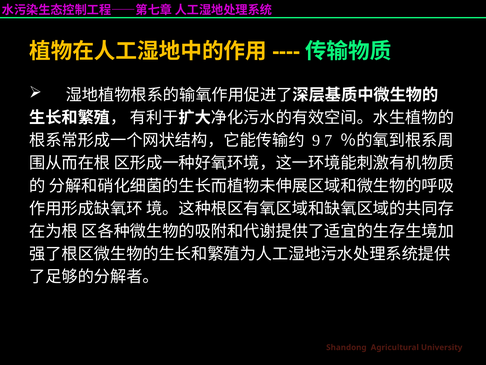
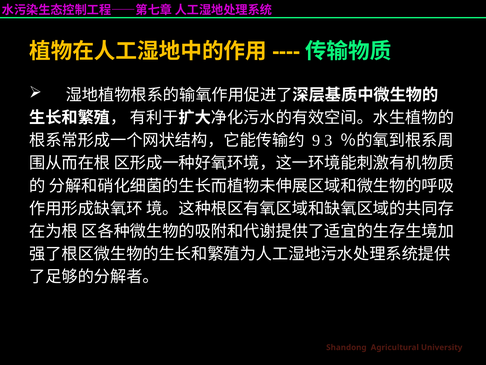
7: 7 -> 3
